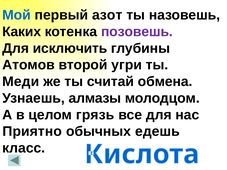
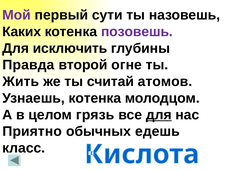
Мой colour: blue -> purple
азот: азот -> сути
Атомов: Атомов -> Правда
угри: угри -> огне
Меди: Меди -> Жить
обмена: обмена -> атомов
Узнаешь алмазы: алмазы -> котенка
для at (159, 115) underline: none -> present
